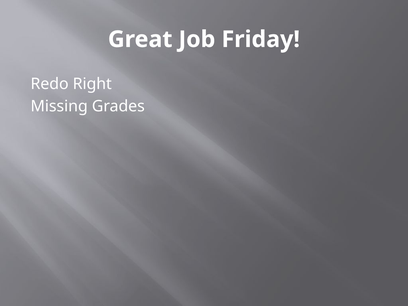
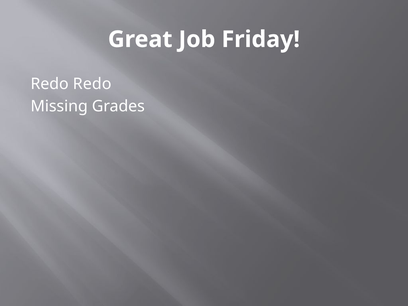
Redo Right: Right -> Redo
